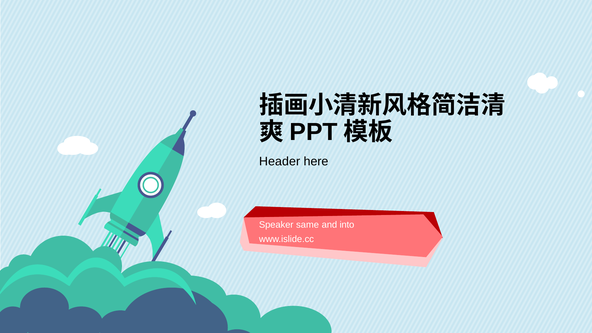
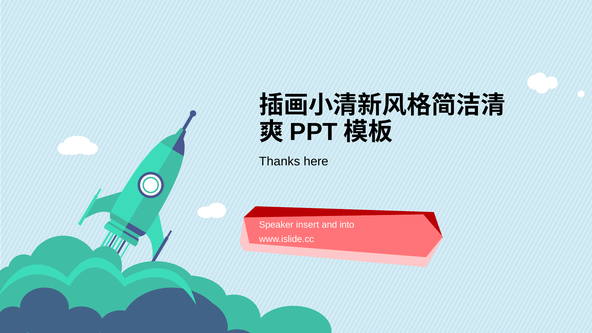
Header: Header -> Thanks
same: same -> insert
